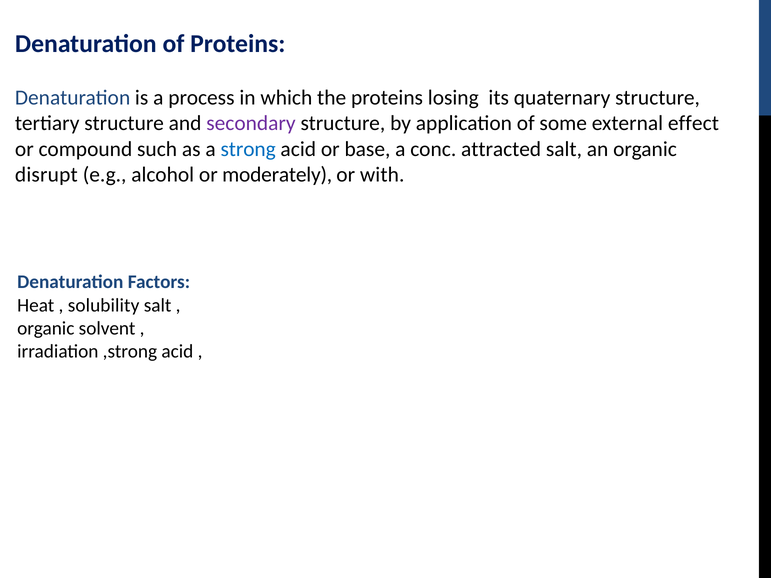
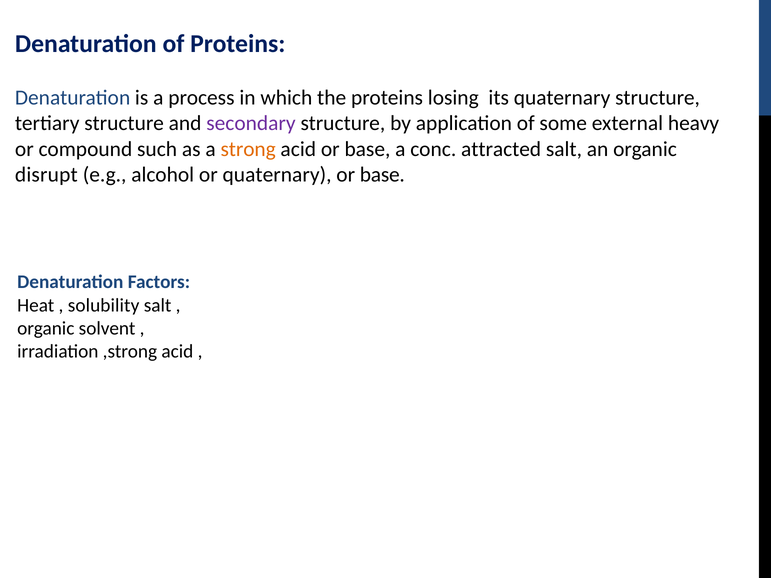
effect: effect -> heavy
strong colour: blue -> orange
or moderately: moderately -> quaternary
with at (382, 175): with -> base
